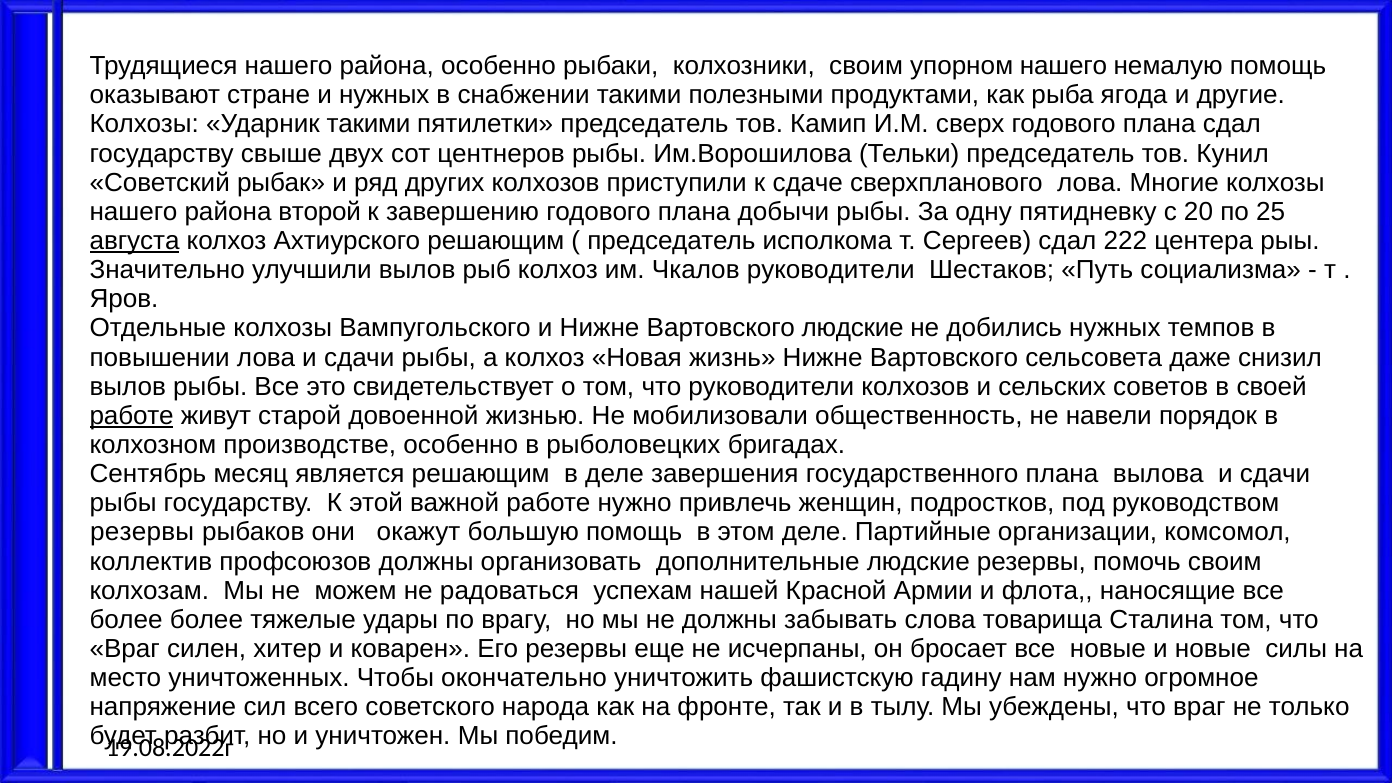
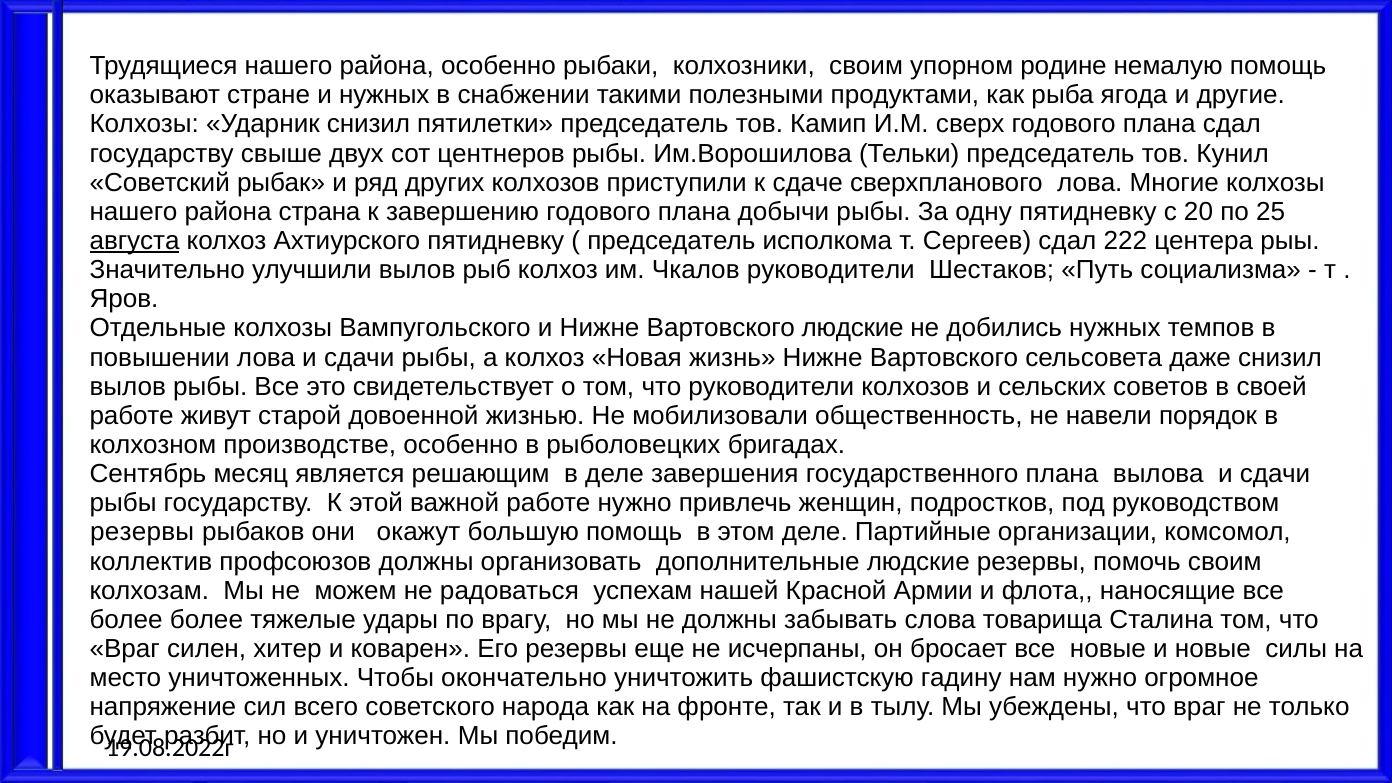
упорном нашего: нашего -> родине
Ударник такими: такими -> снизил
второй: второй -> страна
Ахтиурского решающим: решающим -> пятидневку
работе at (132, 416) underline: present -> none
